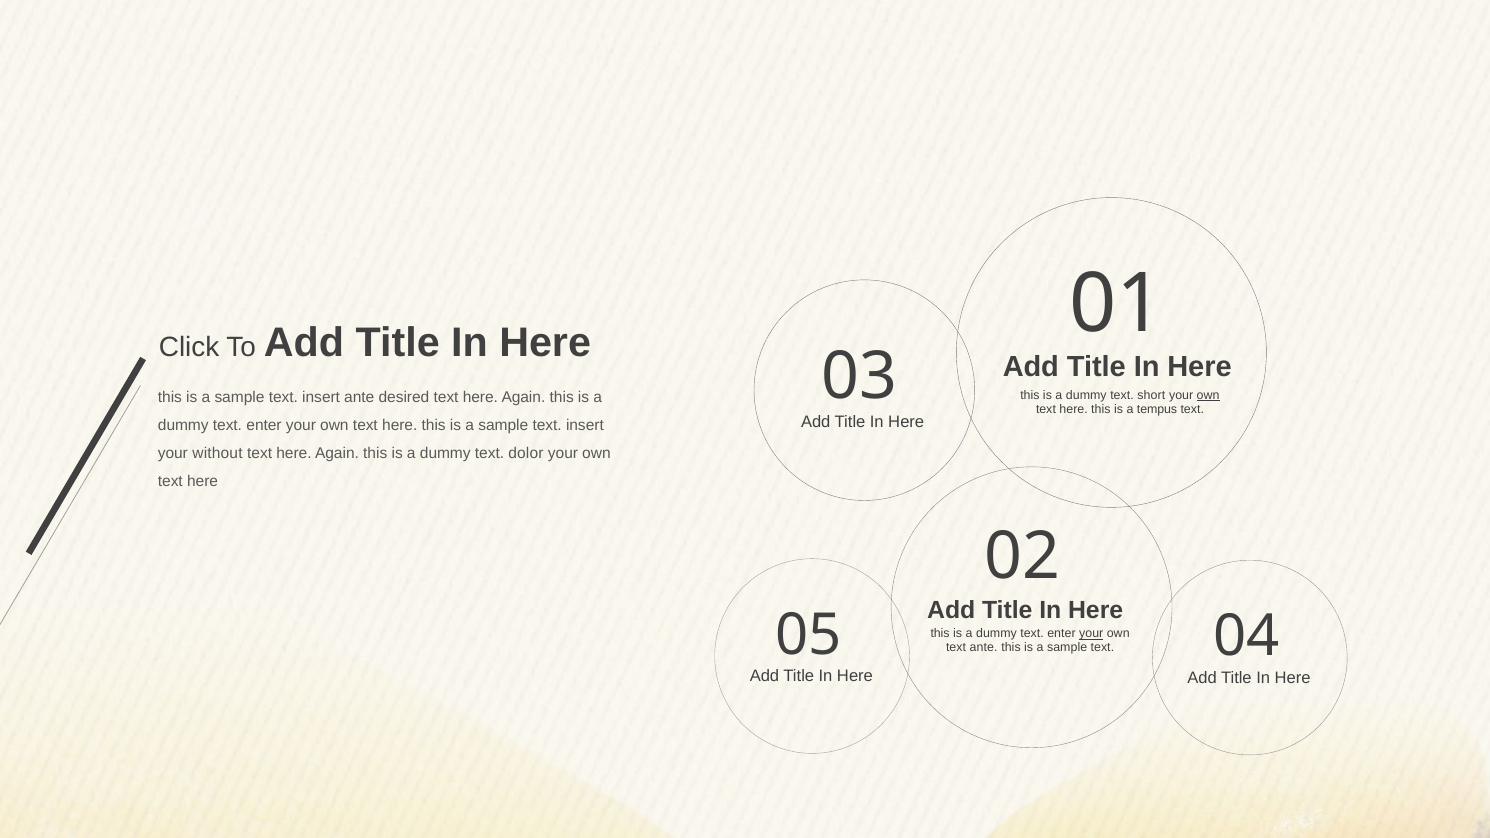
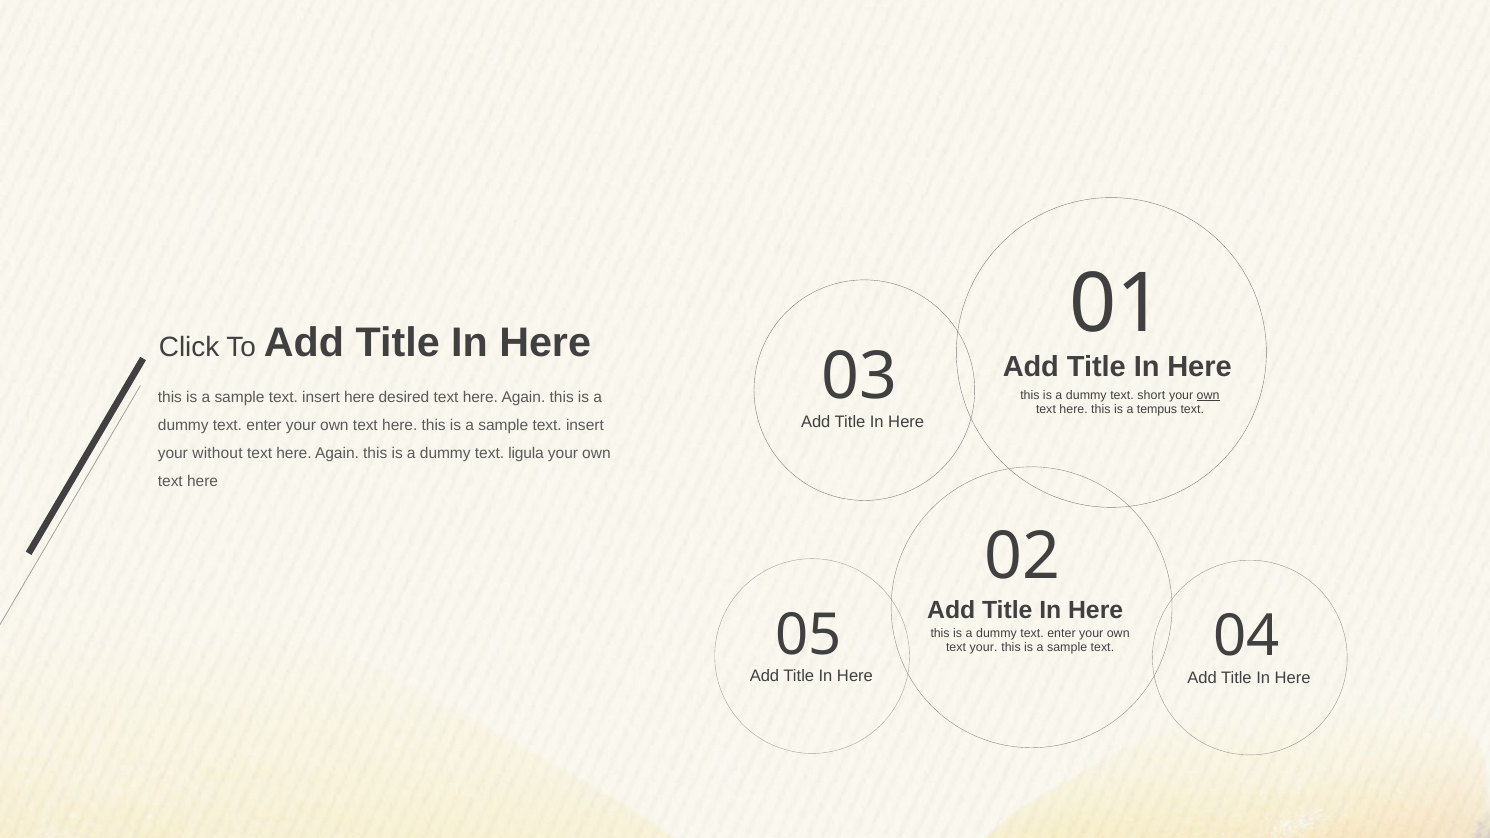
insert ante: ante -> here
dolor: dolor -> ligula
your at (1091, 634) underline: present -> none
text ante: ante -> your
